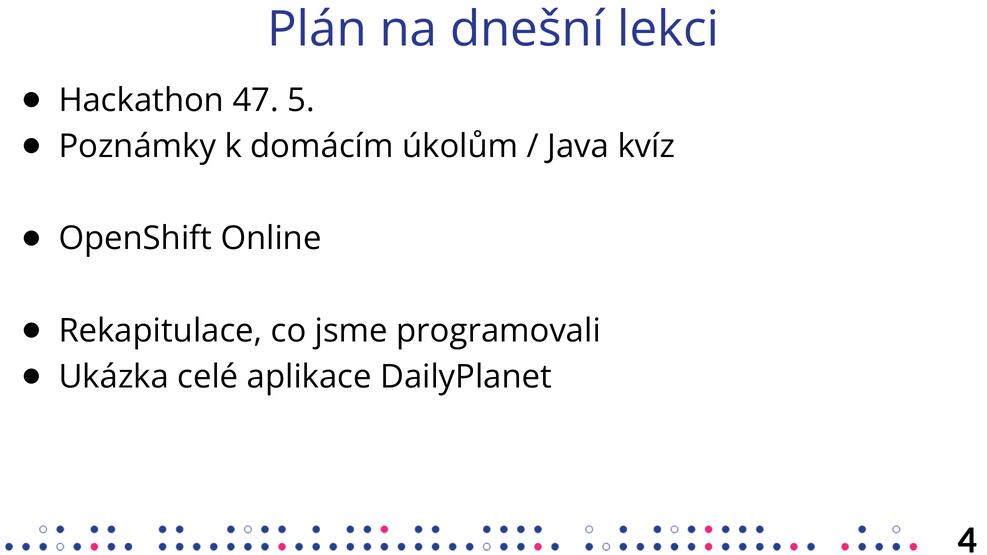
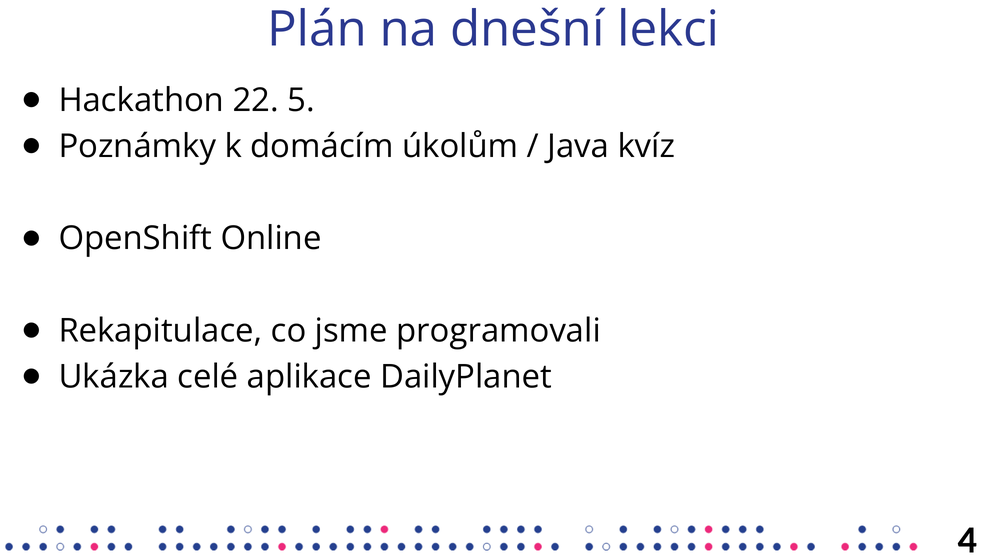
47: 47 -> 22
